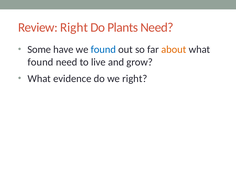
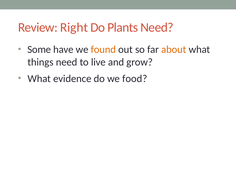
found at (103, 50) colour: blue -> orange
found at (40, 62): found -> things
we right: right -> food
